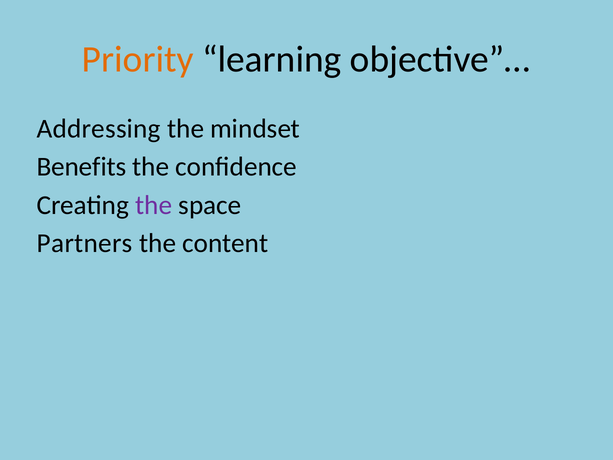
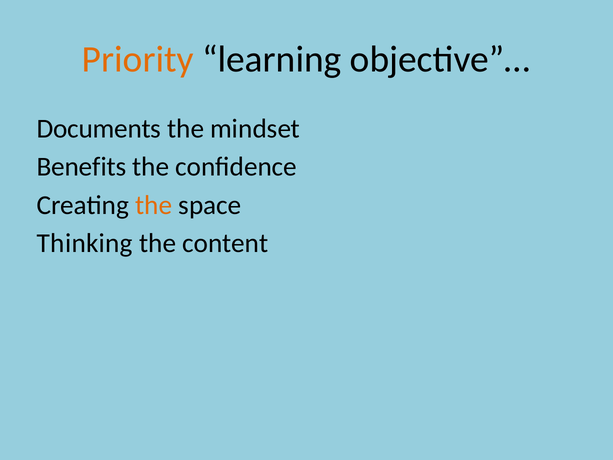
Addressing: Addressing -> Documents
the at (154, 205) colour: purple -> orange
Partners: Partners -> Thinking
